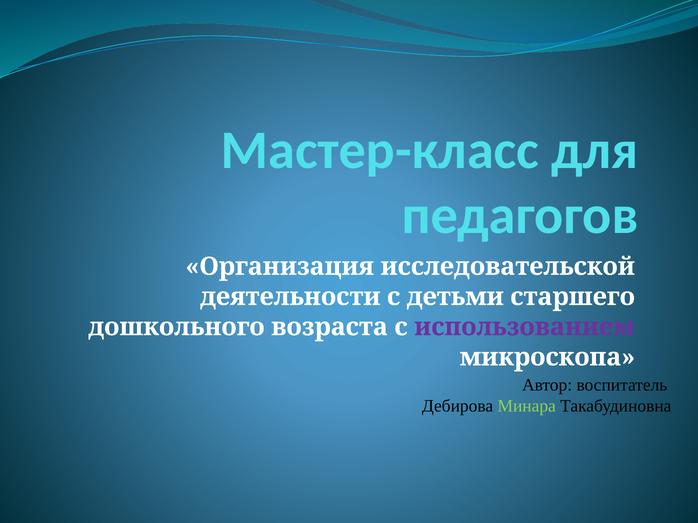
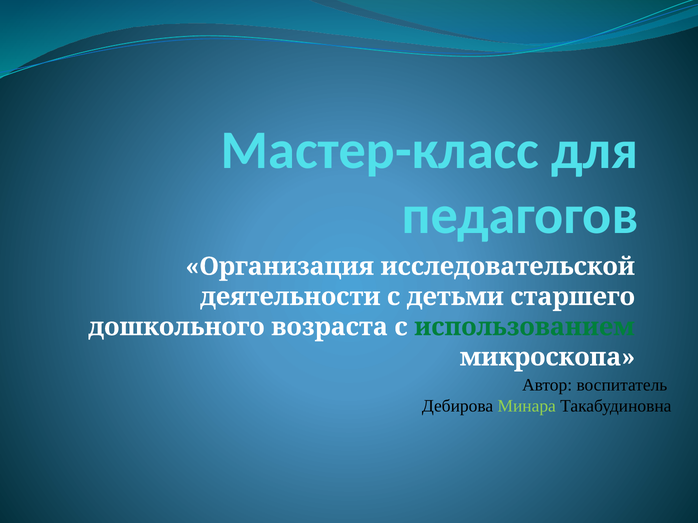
использованием colour: purple -> green
